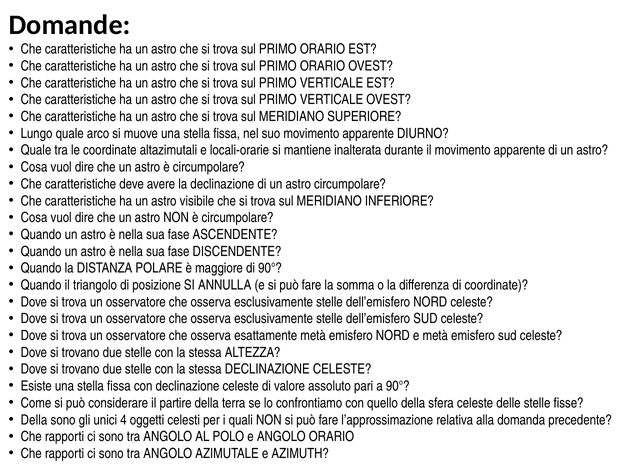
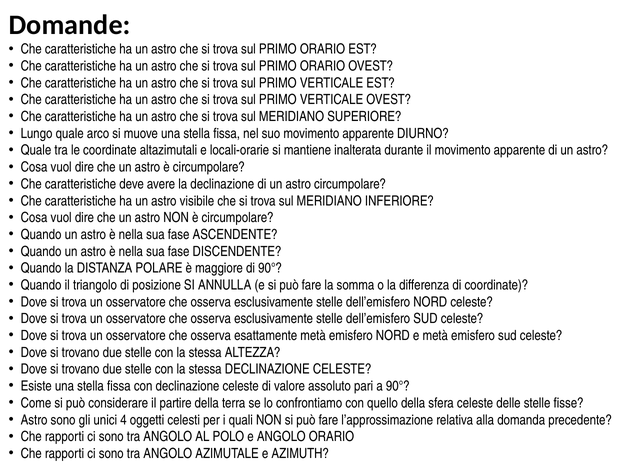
Della at (34, 421): Della -> Astro
